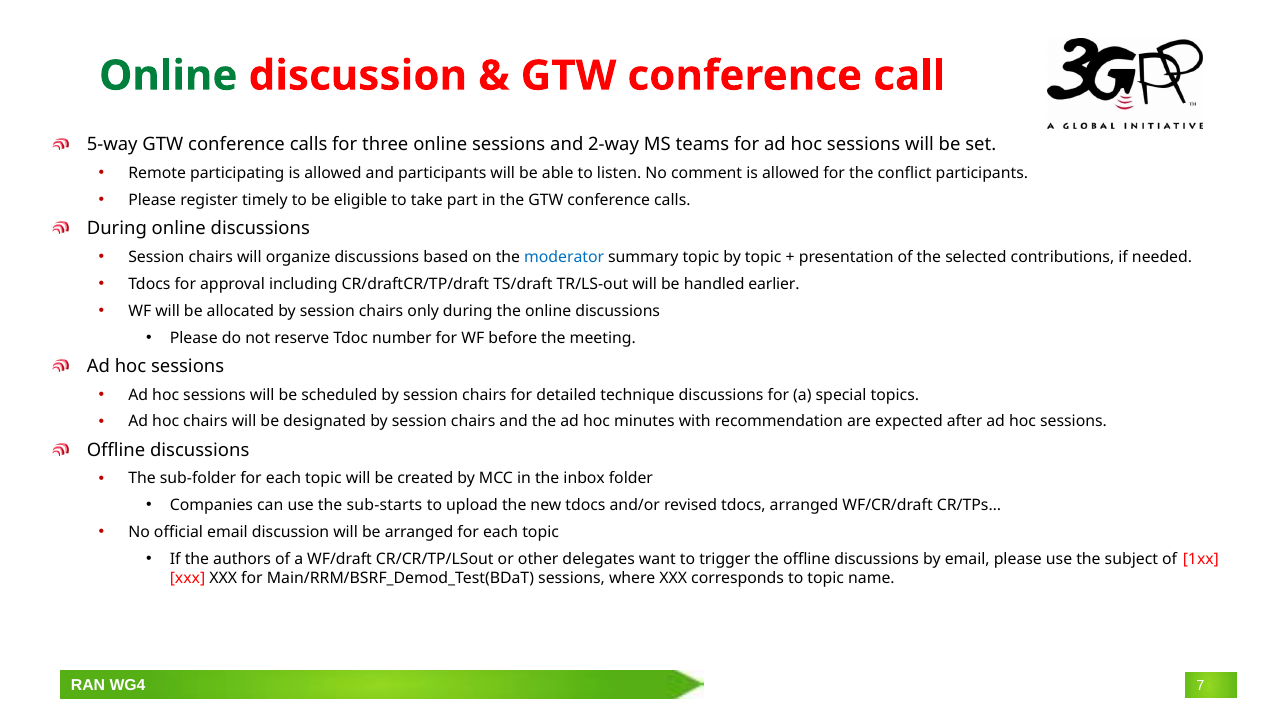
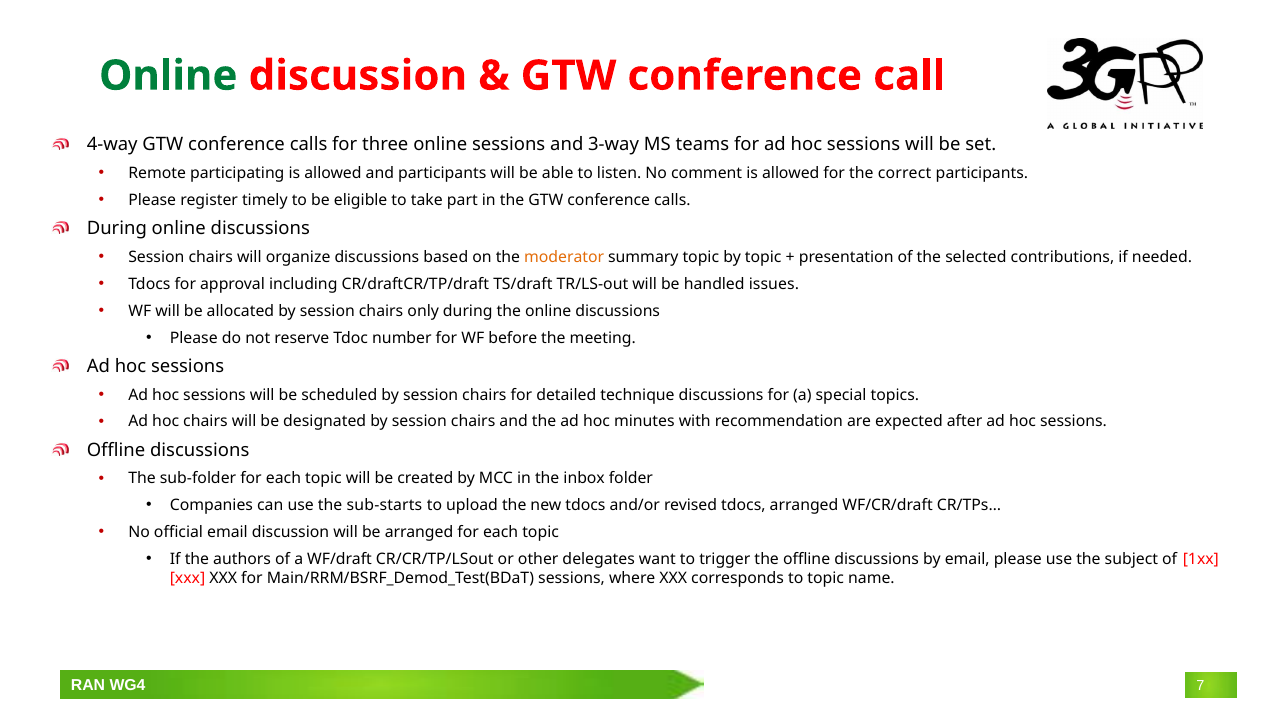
5-way: 5-way -> 4-way
2-way: 2-way -> 3-way
conflict: conflict -> correct
moderator colour: blue -> orange
earlier: earlier -> issues
